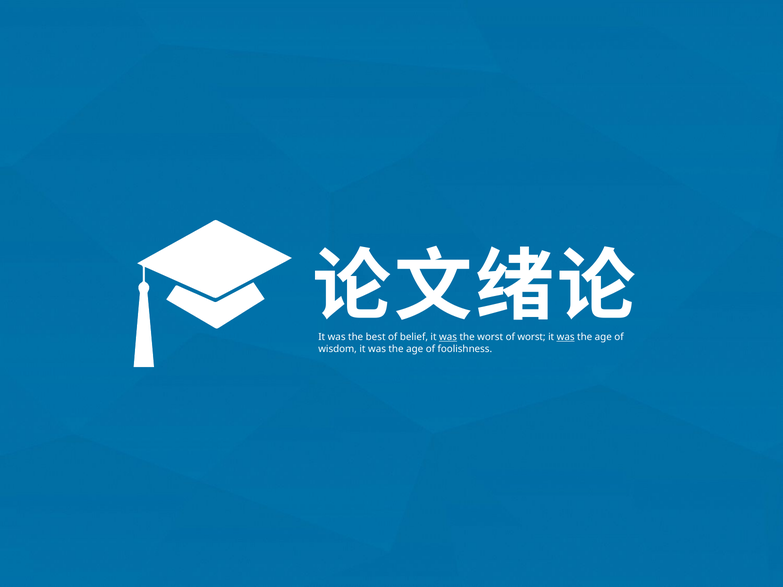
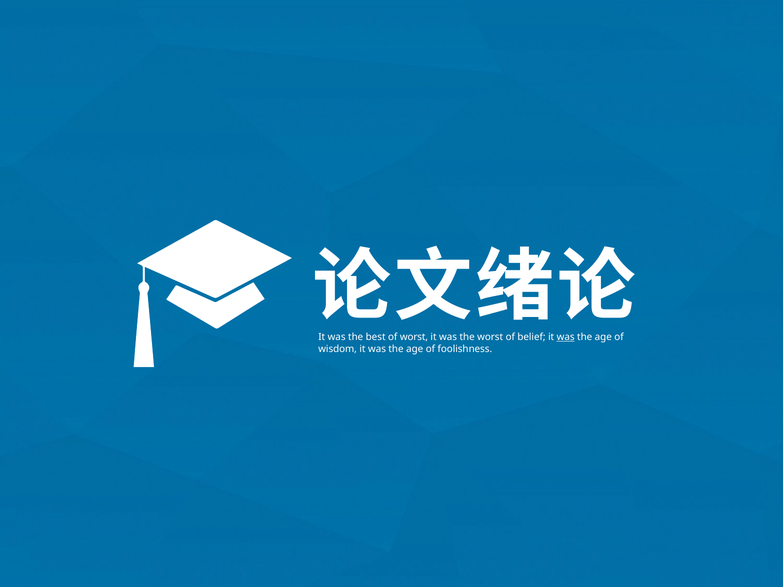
of belief: belief -> worst
was at (448, 337) underline: present -> none
of worst: worst -> belief
